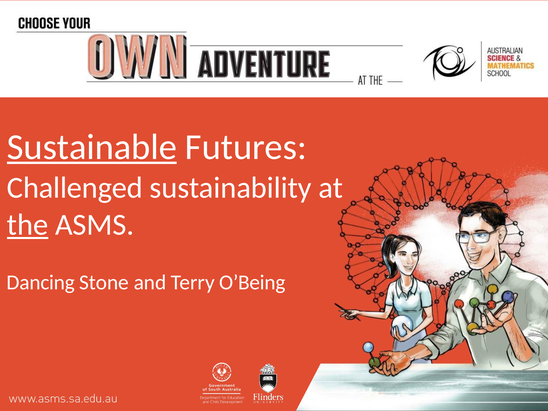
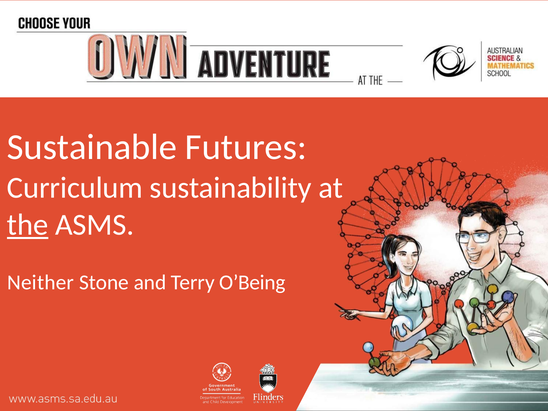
Sustainable underline: present -> none
Challenged: Challenged -> Curriculum
Dancing: Dancing -> Neither
